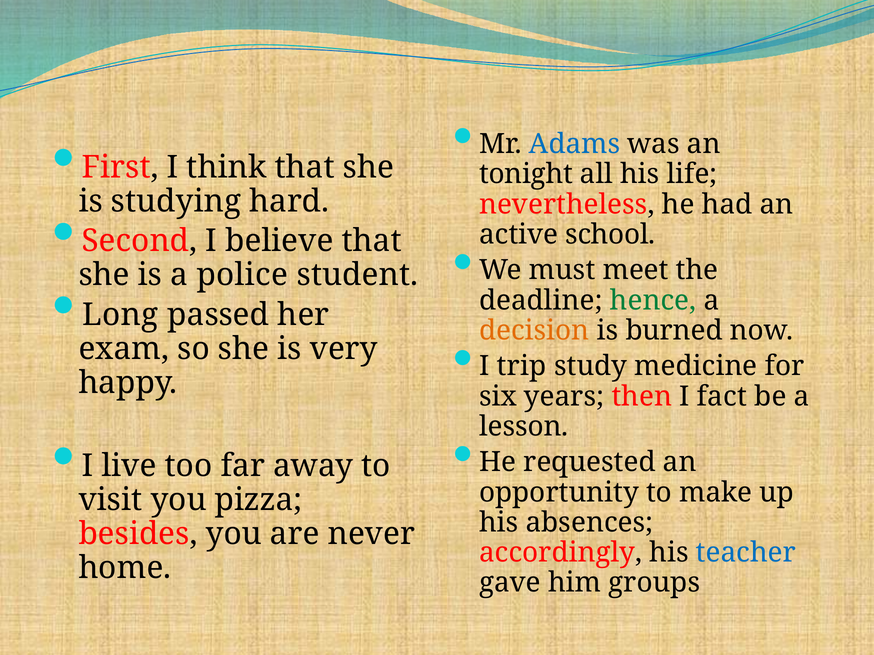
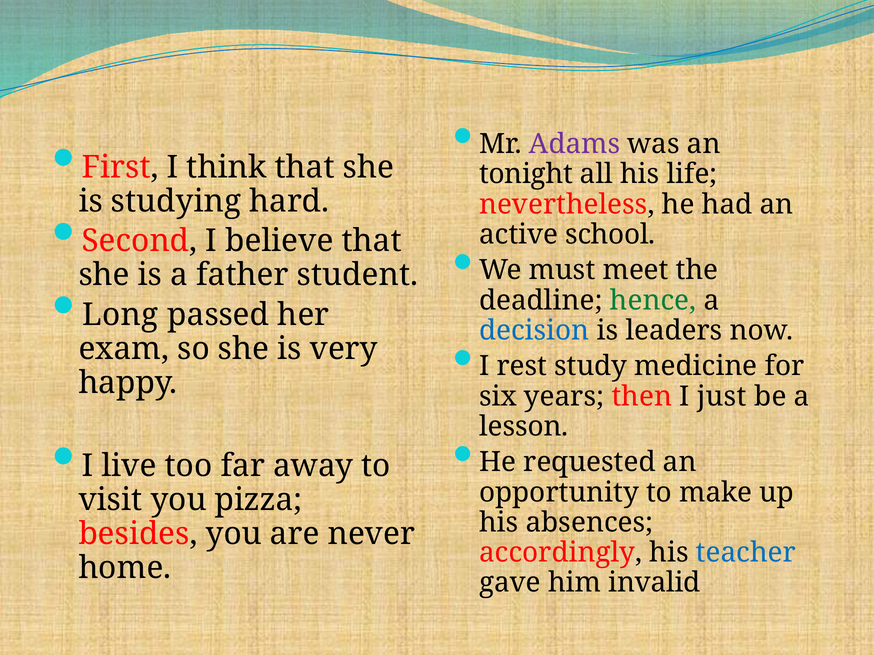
Adams colour: blue -> purple
police: police -> father
decision colour: orange -> blue
burned: burned -> leaders
trip: trip -> rest
fact: fact -> just
groups: groups -> invalid
